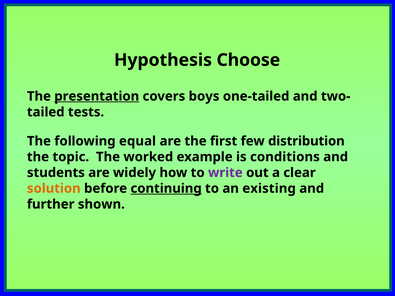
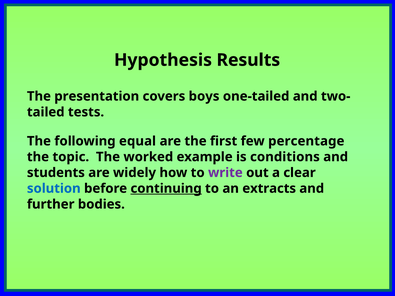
Choose: Choose -> Results
presentation underline: present -> none
distribution: distribution -> percentage
solution colour: orange -> blue
existing: existing -> extracts
shown: shown -> bodies
